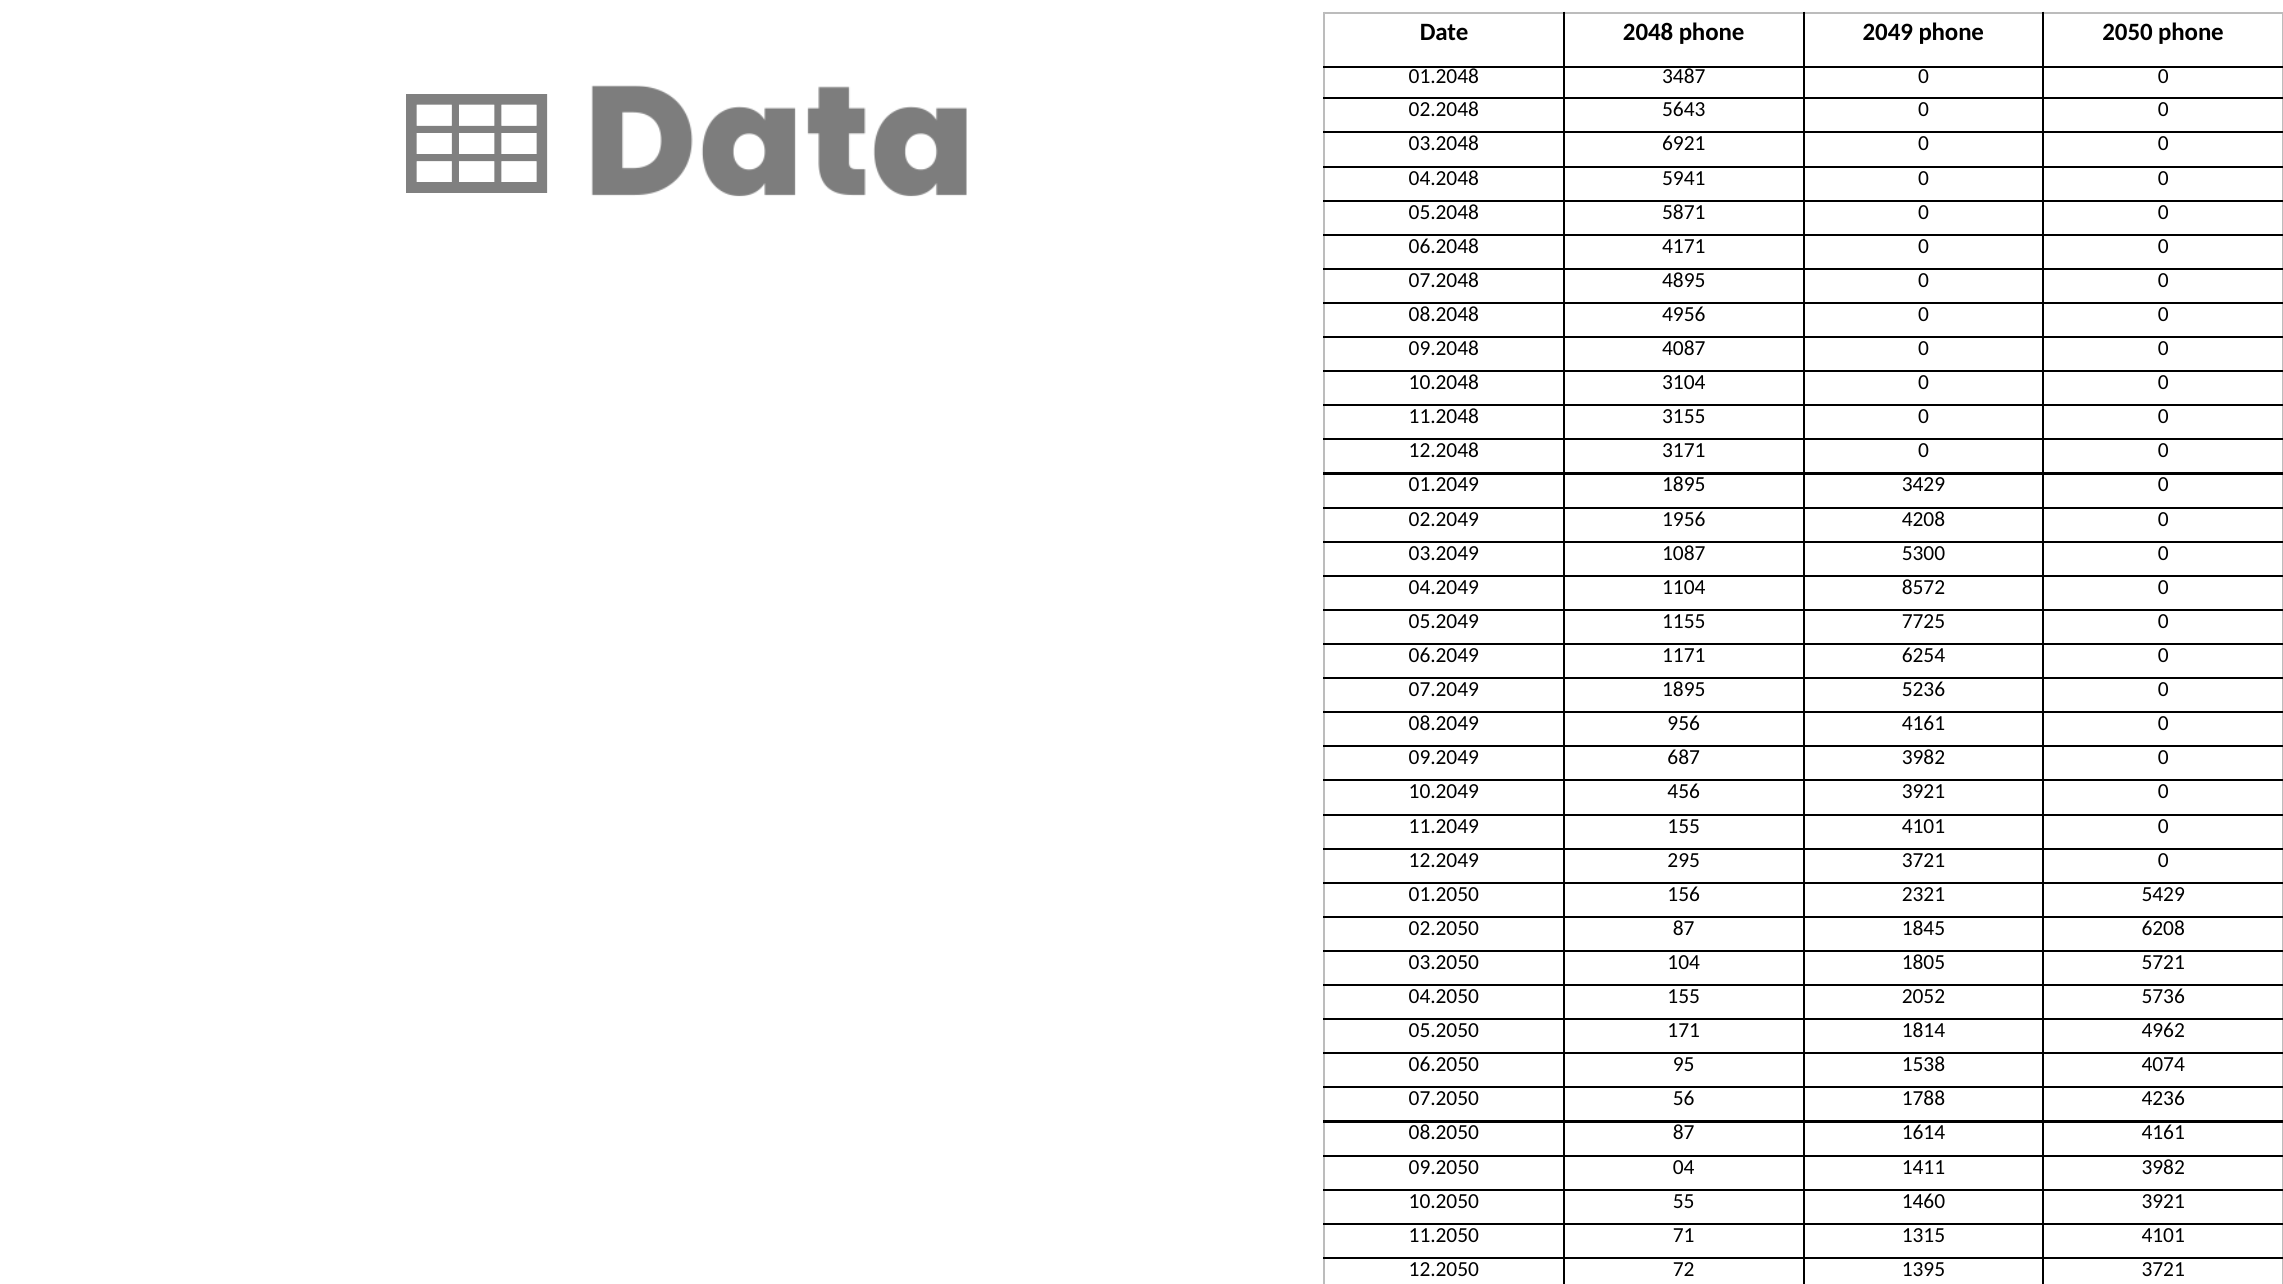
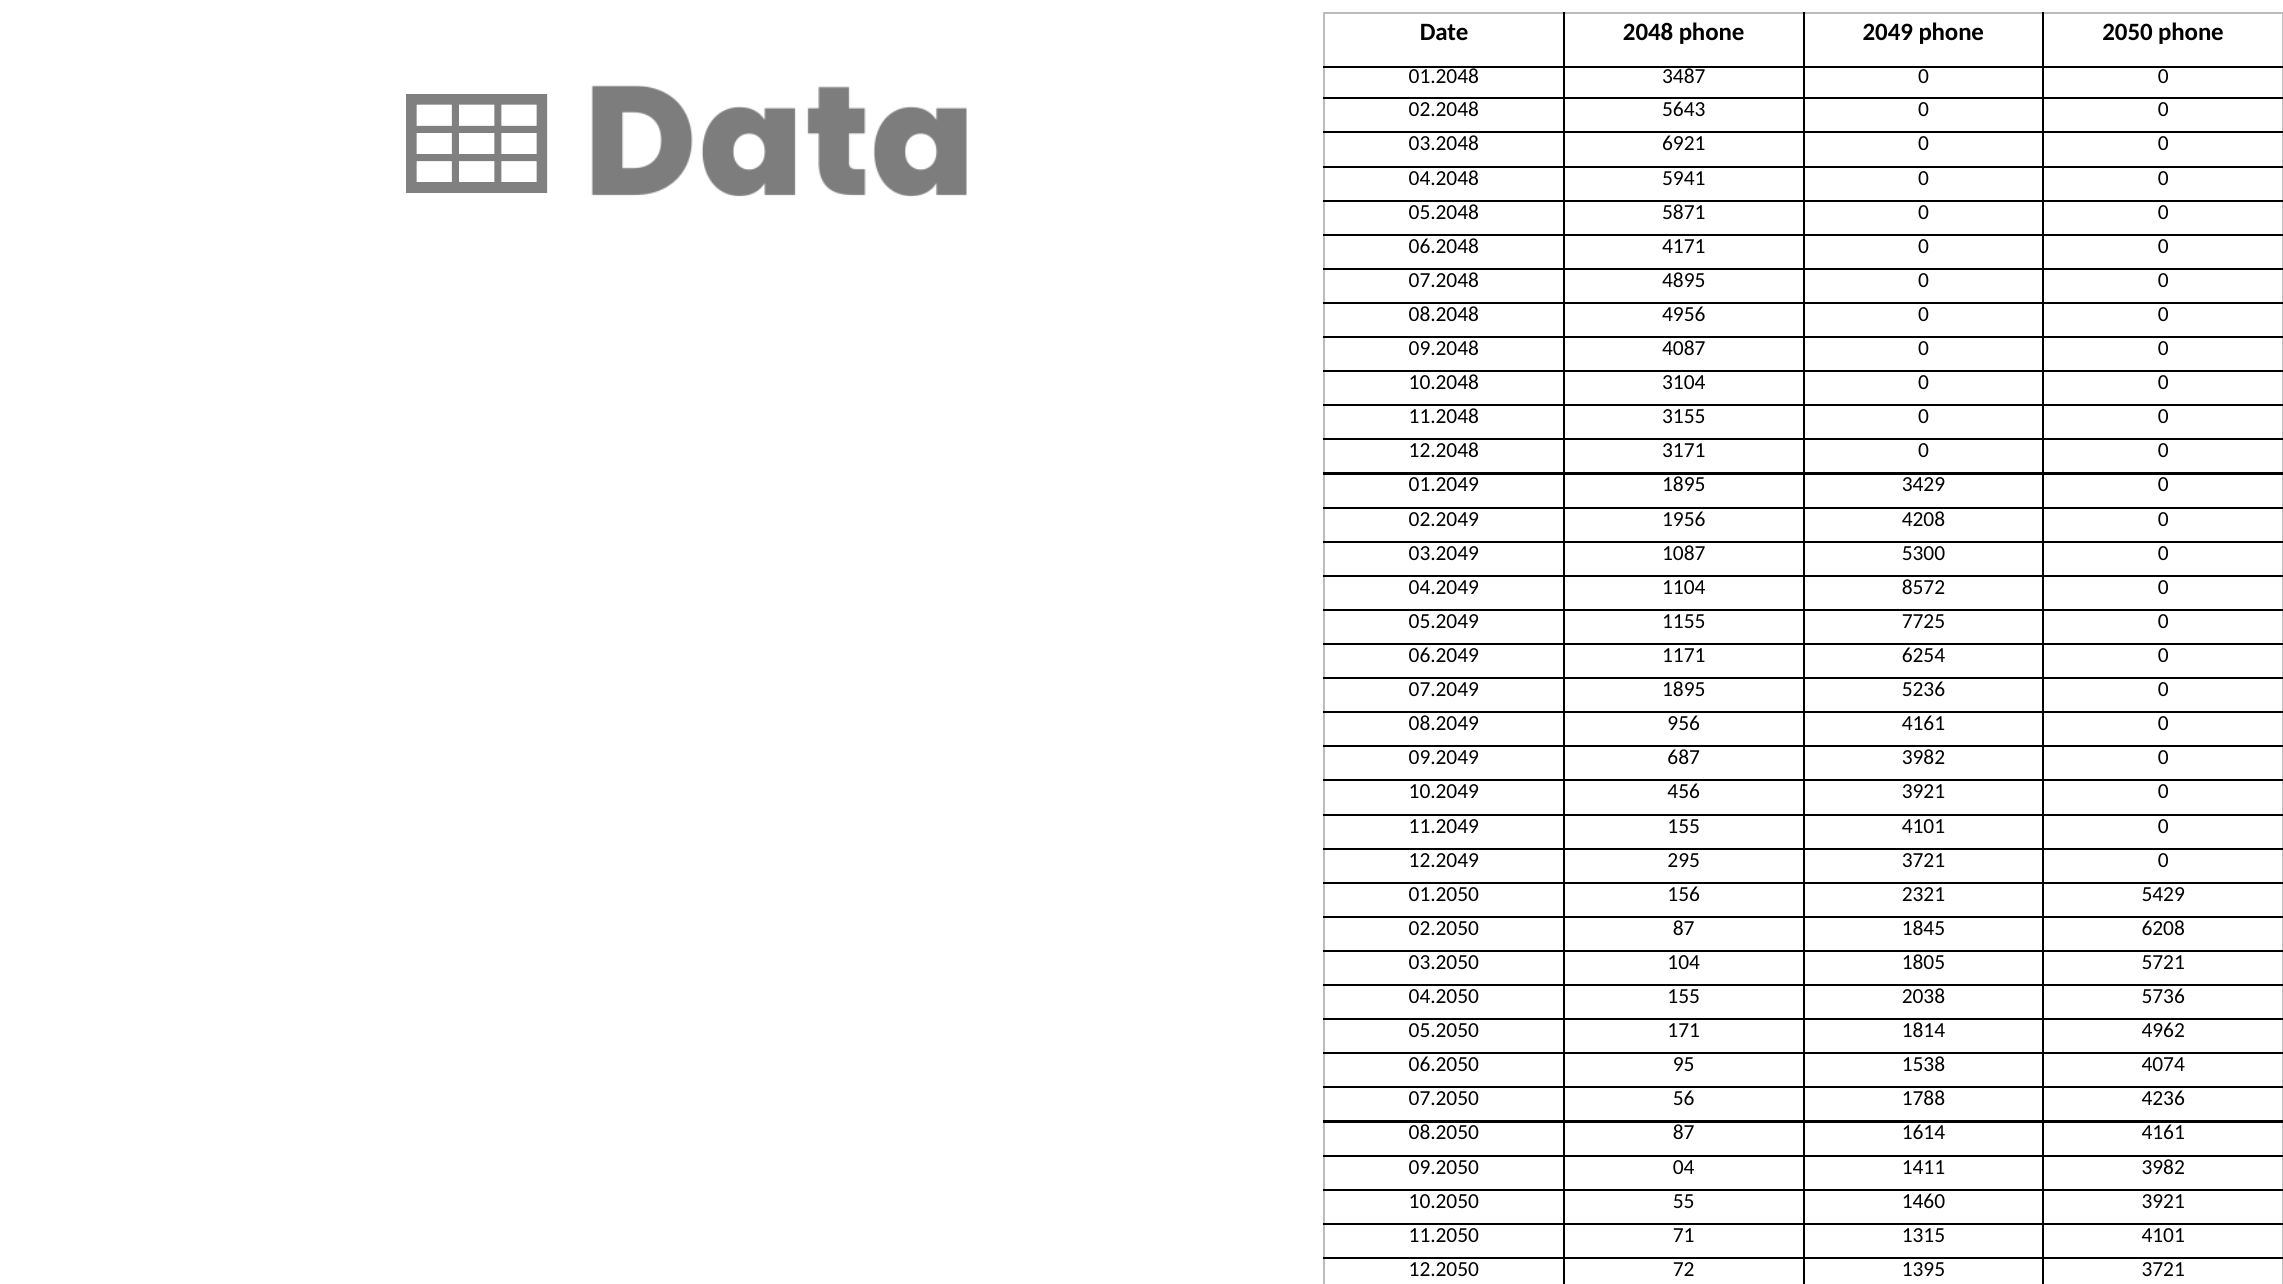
2052: 2052 -> 2038
